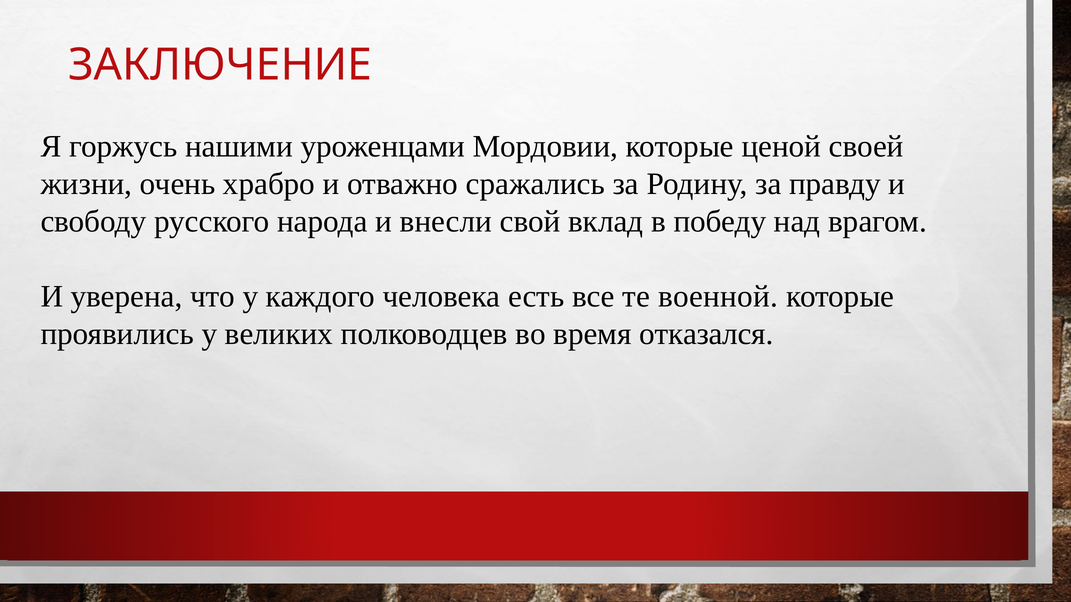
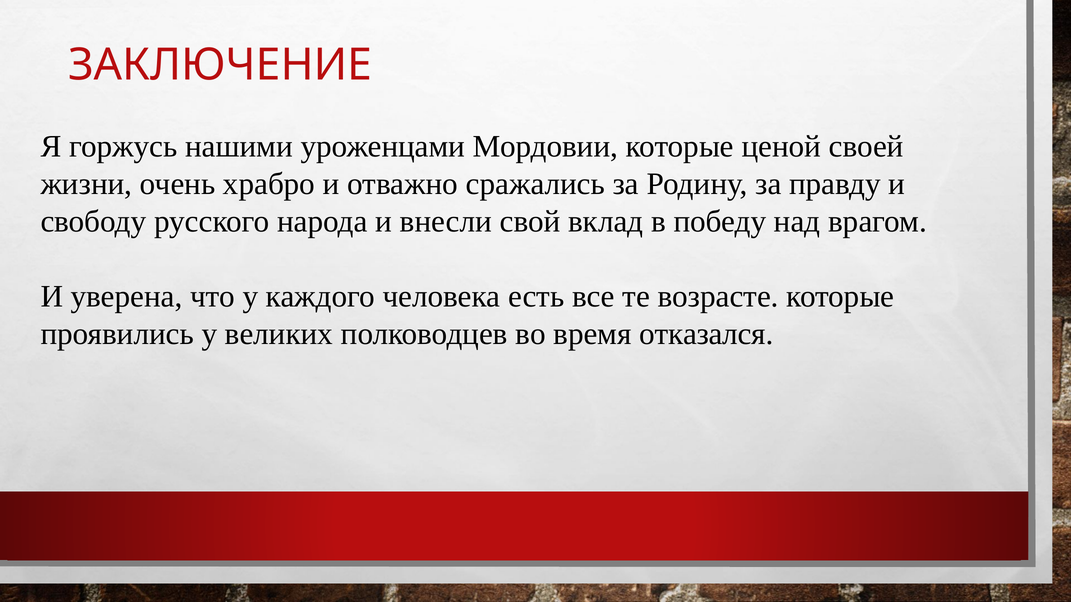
военной: военной -> возрасте
